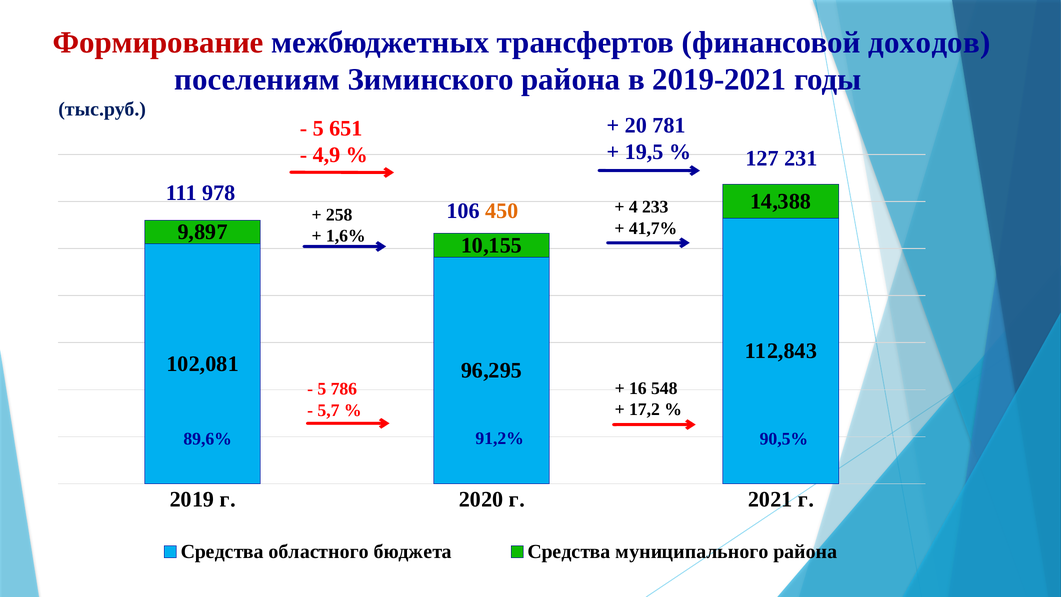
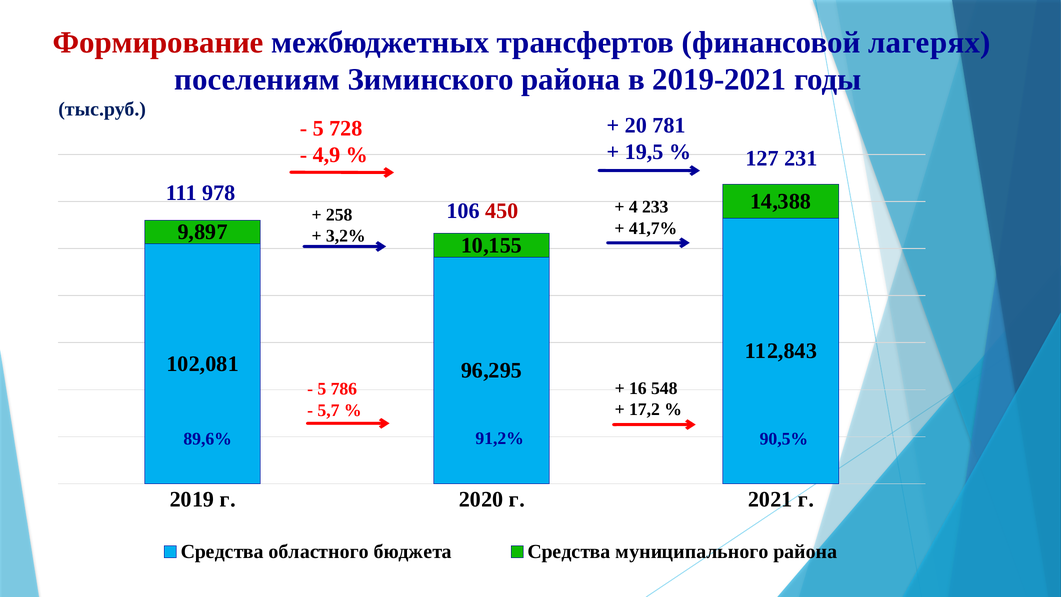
доходов: доходов -> лагерях
651: 651 -> 728
450 colour: orange -> red
1,6%: 1,6% -> 3,2%
